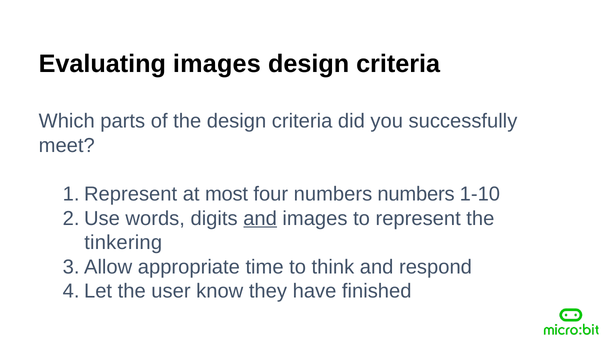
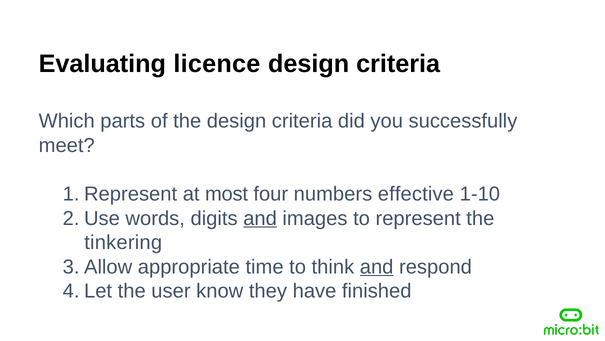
Evaluating images: images -> licence
numbers numbers: numbers -> effective
and at (377, 266) underline: none -> present
